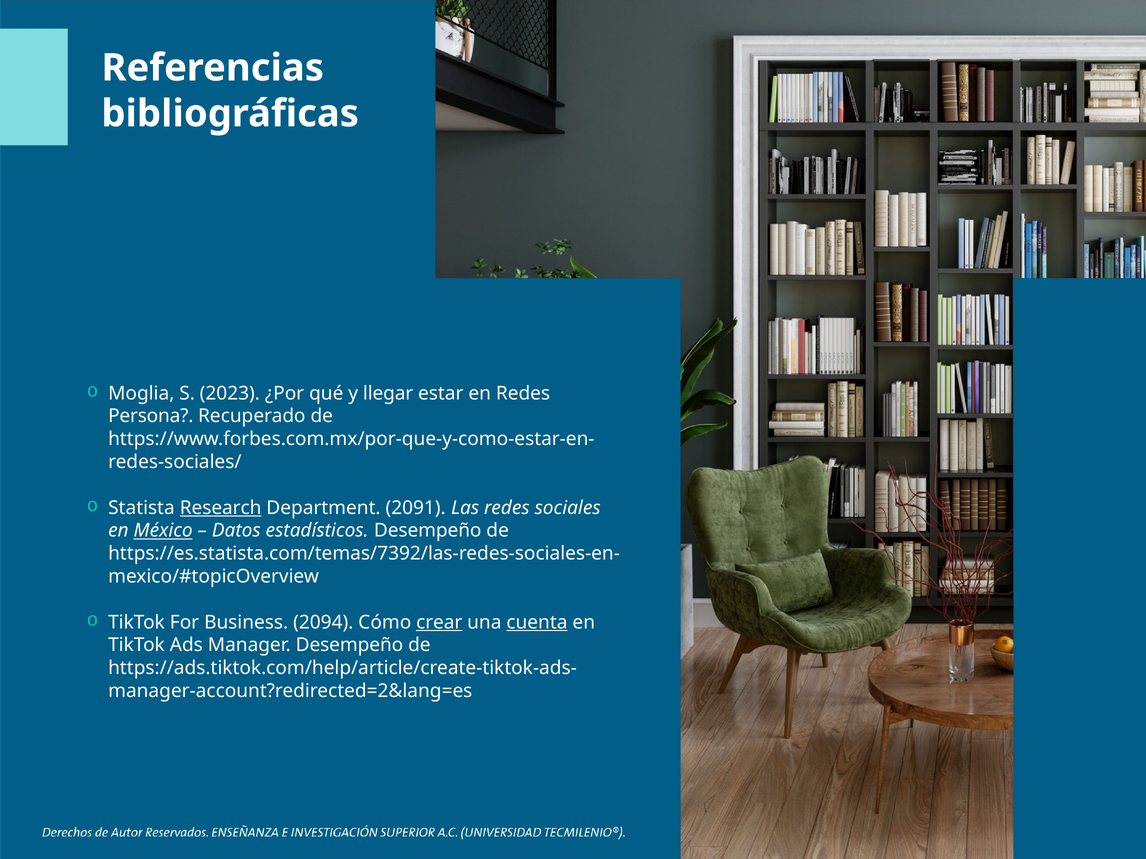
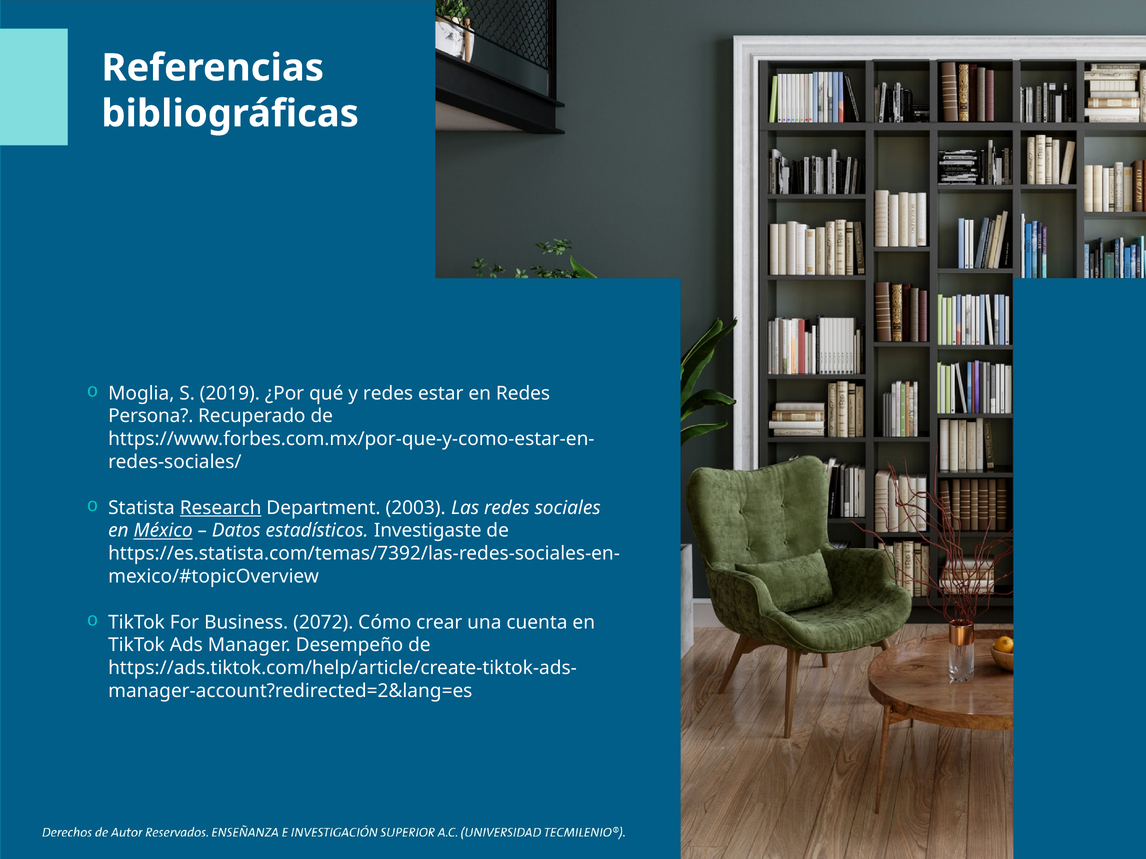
2023: 2023 -> 2019
y llegar: llegar -> redes
2091: 2091 -> 2003
estadísticos Desempeño: Desempeño -> Investigaste
2094: 2094 -> 2072
crear underline: present -> none
cuenta underline: present -> none
